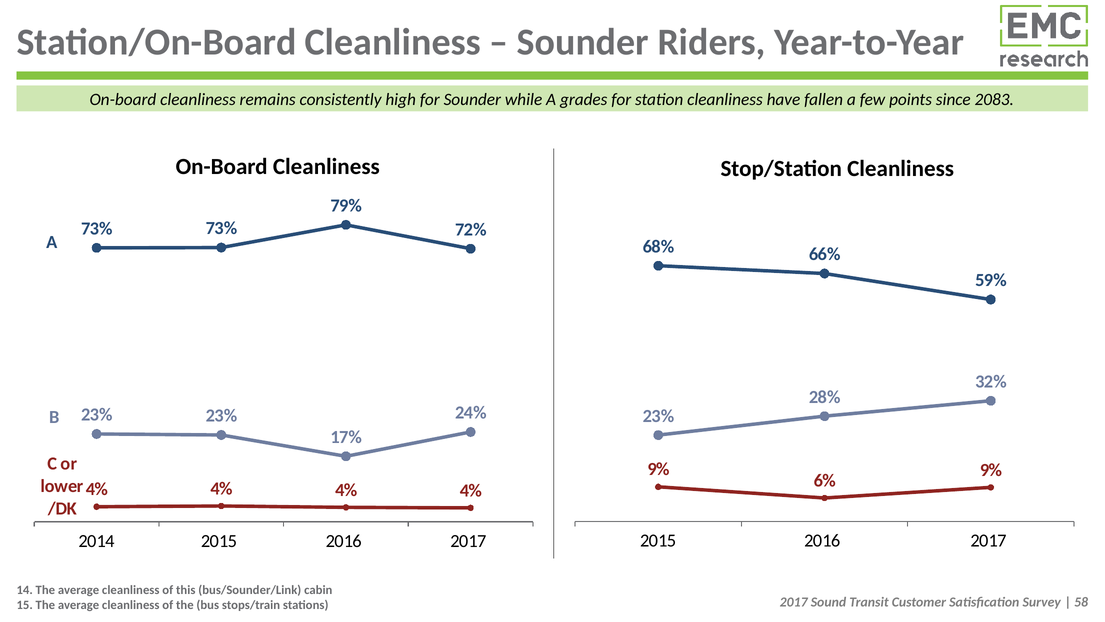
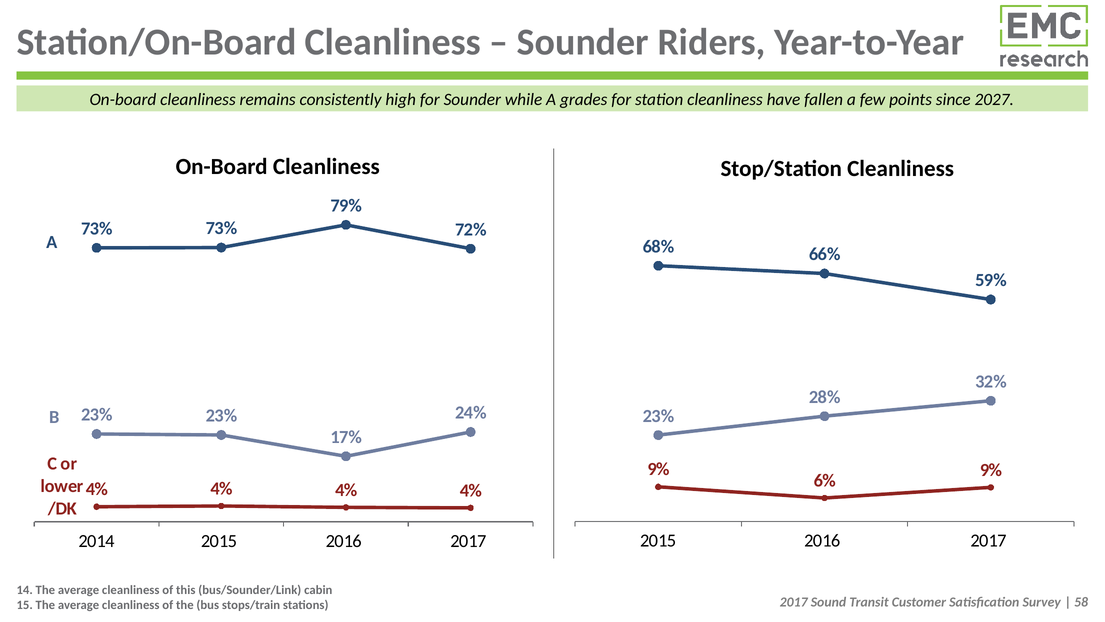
2083: 2083 -> 2027
